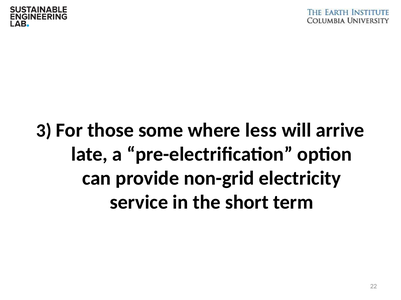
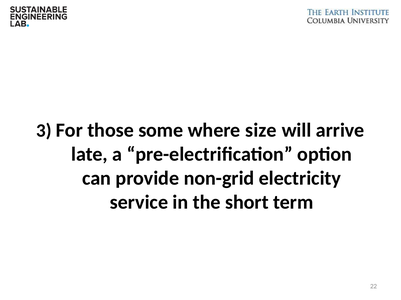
less: less -> size
